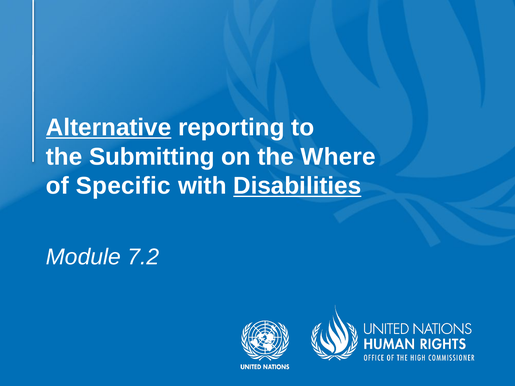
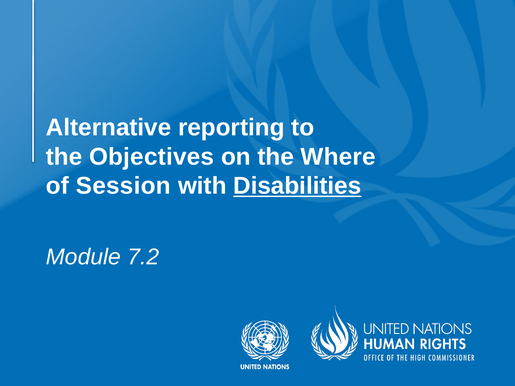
Alternative underline: present -> none
Submitting: Submitting -> Objectives
Specific: Specific -> Session
